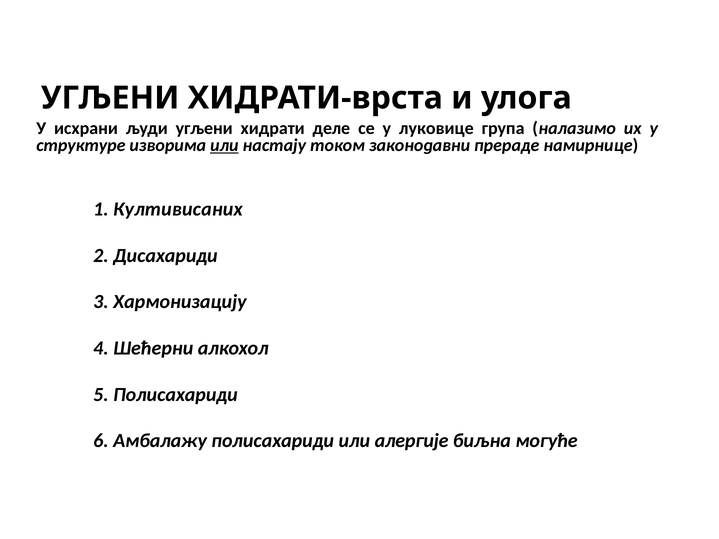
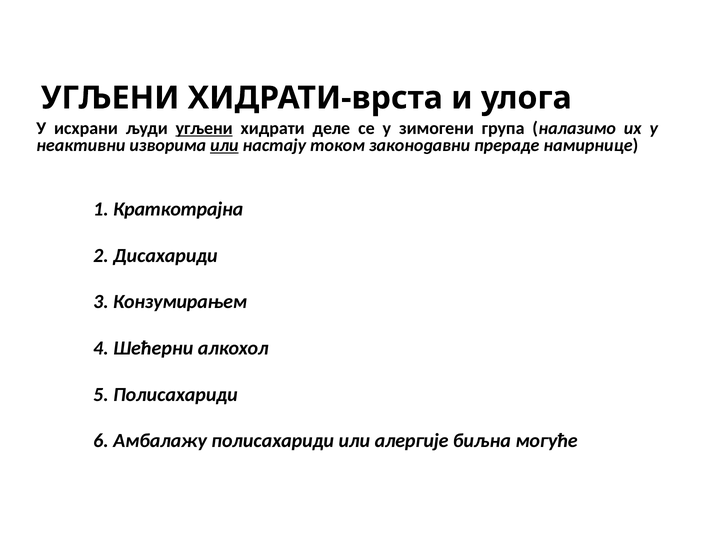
угљени at (204, 128) underline: none -> present
луковице: луковице -> зимогени
структуре: структуре -> неактивни
Култивисаних: Култивисаних -> Краткотрајна
Хармонизацију: Хармонизацију -> Конзумирањем
